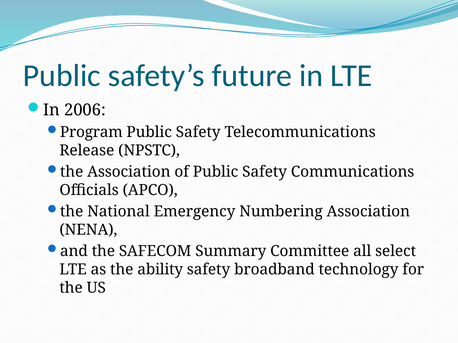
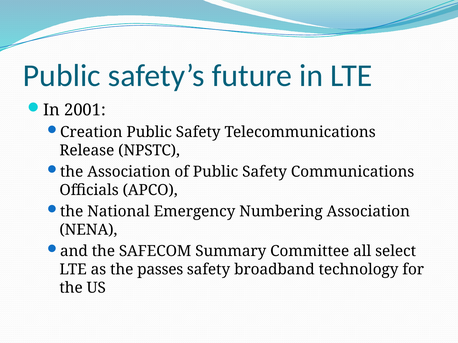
2006: 2006 -> 2001
Program: Program -> Creation
ability: ability -> passes
